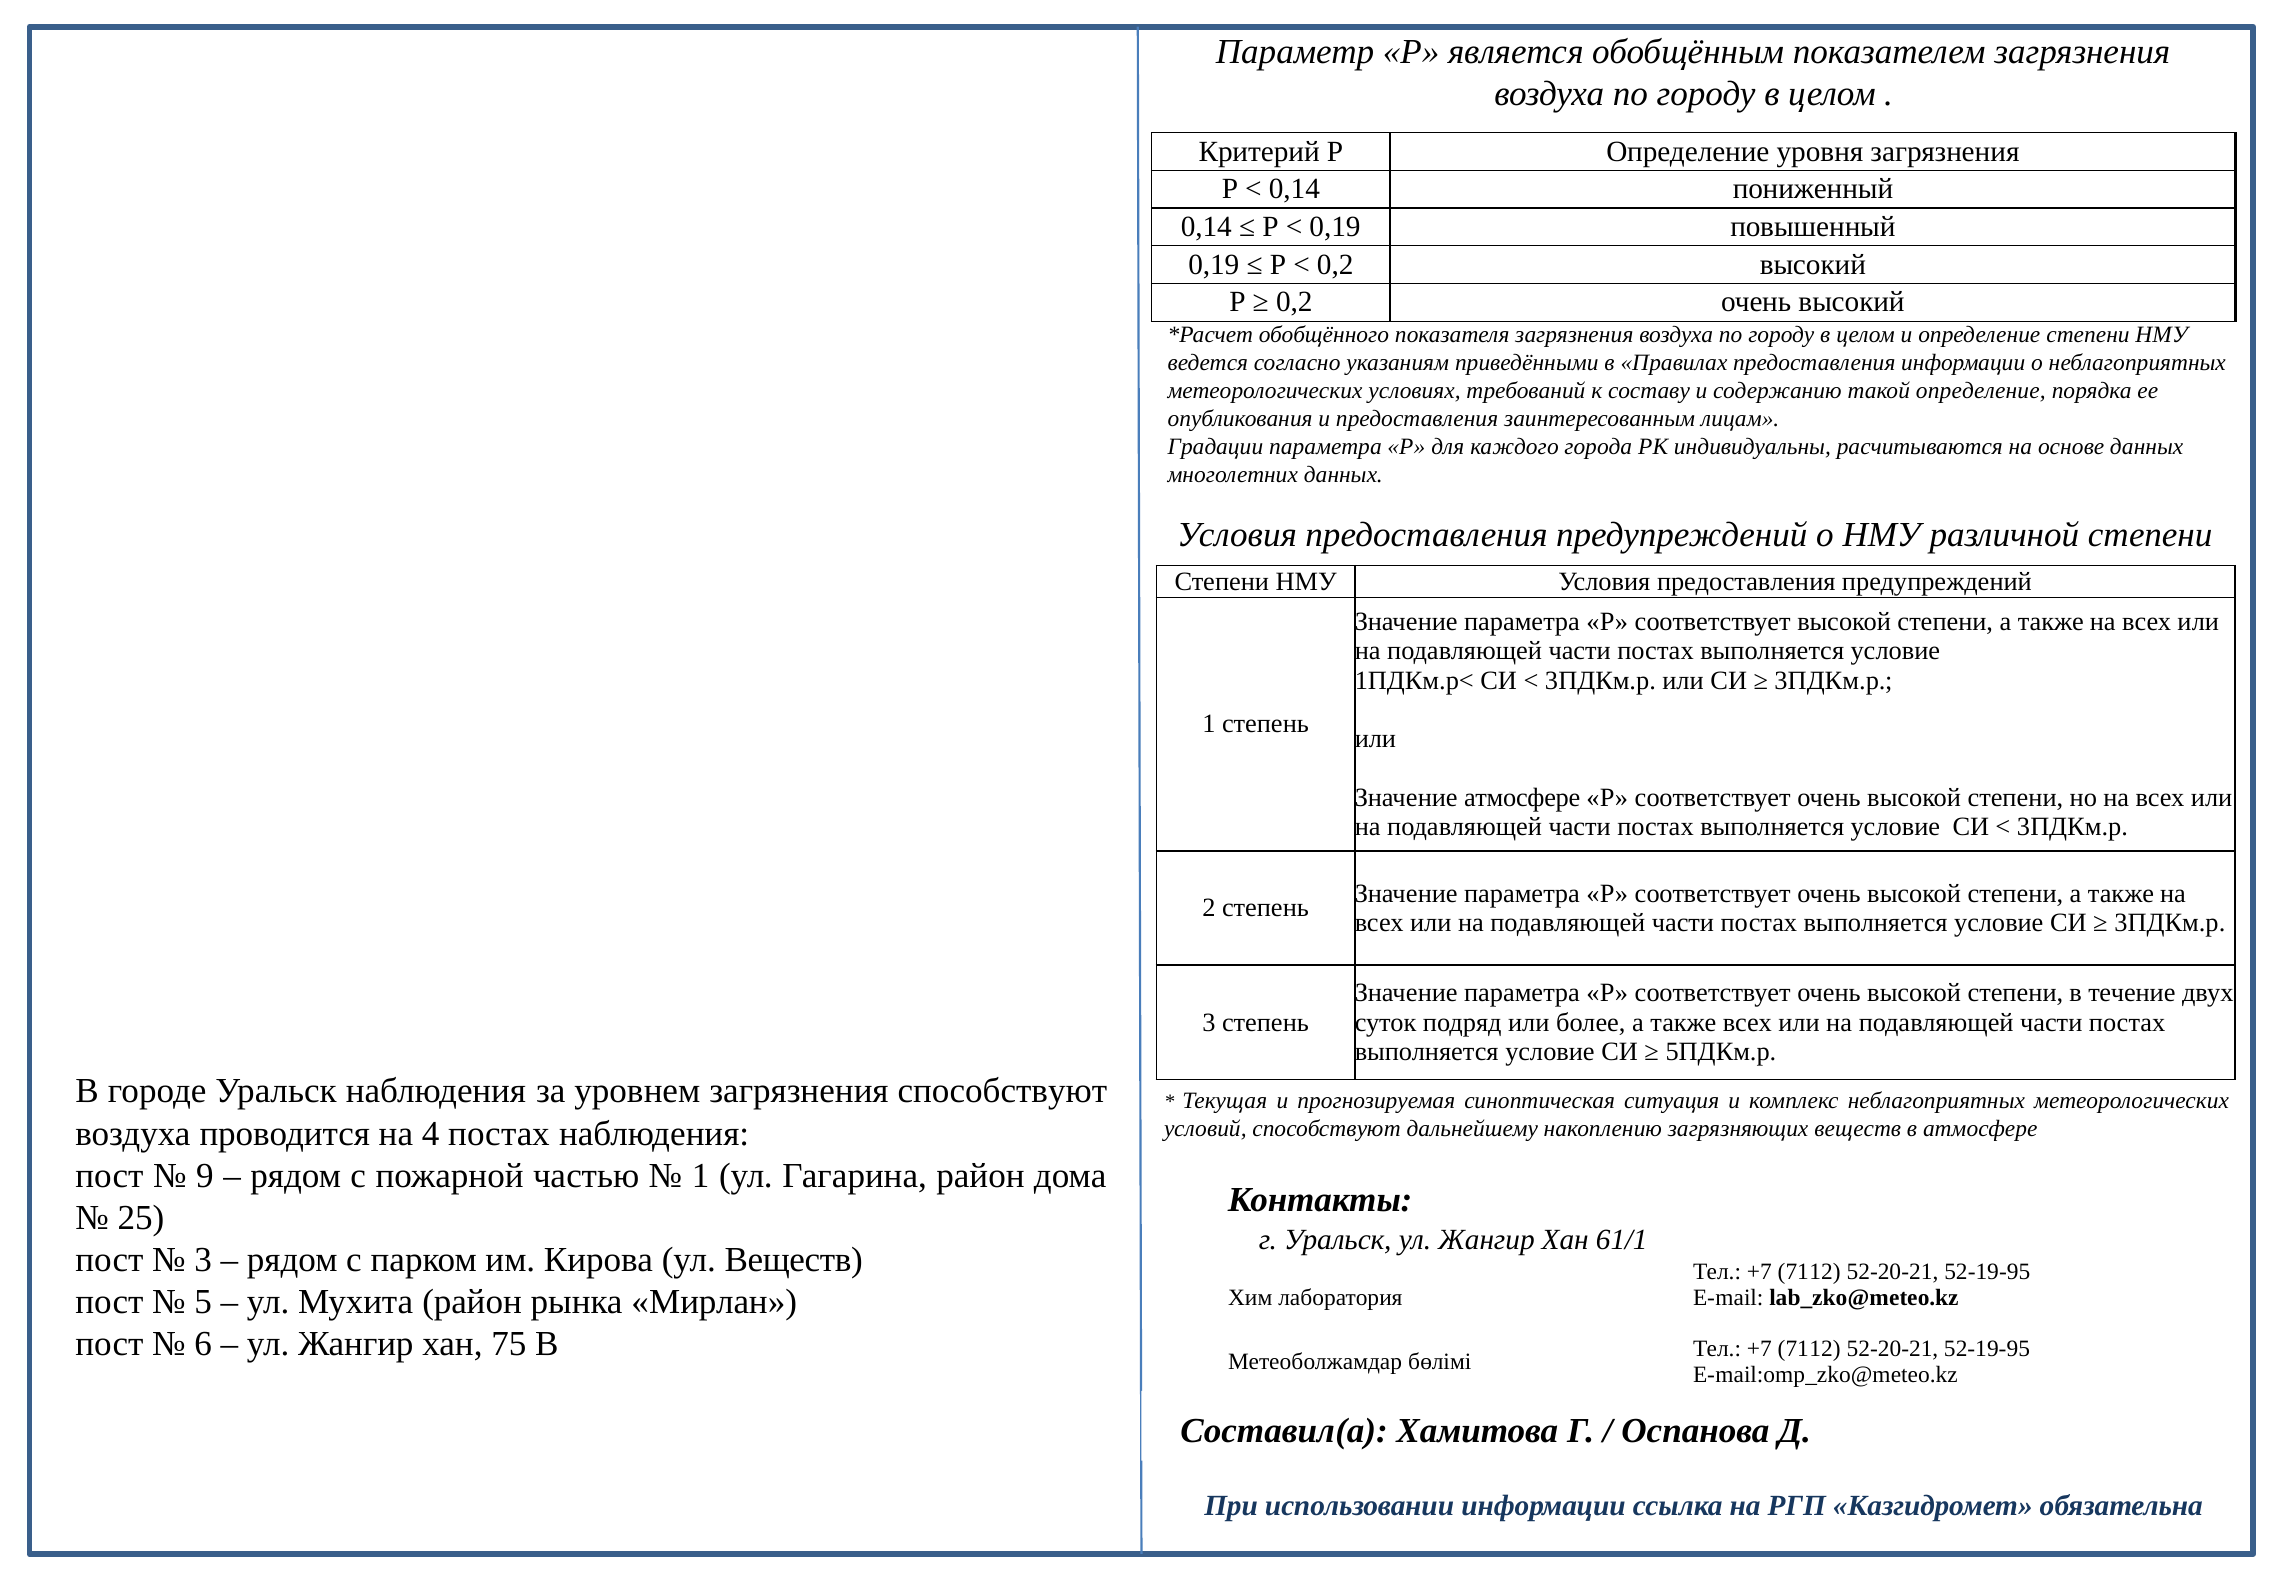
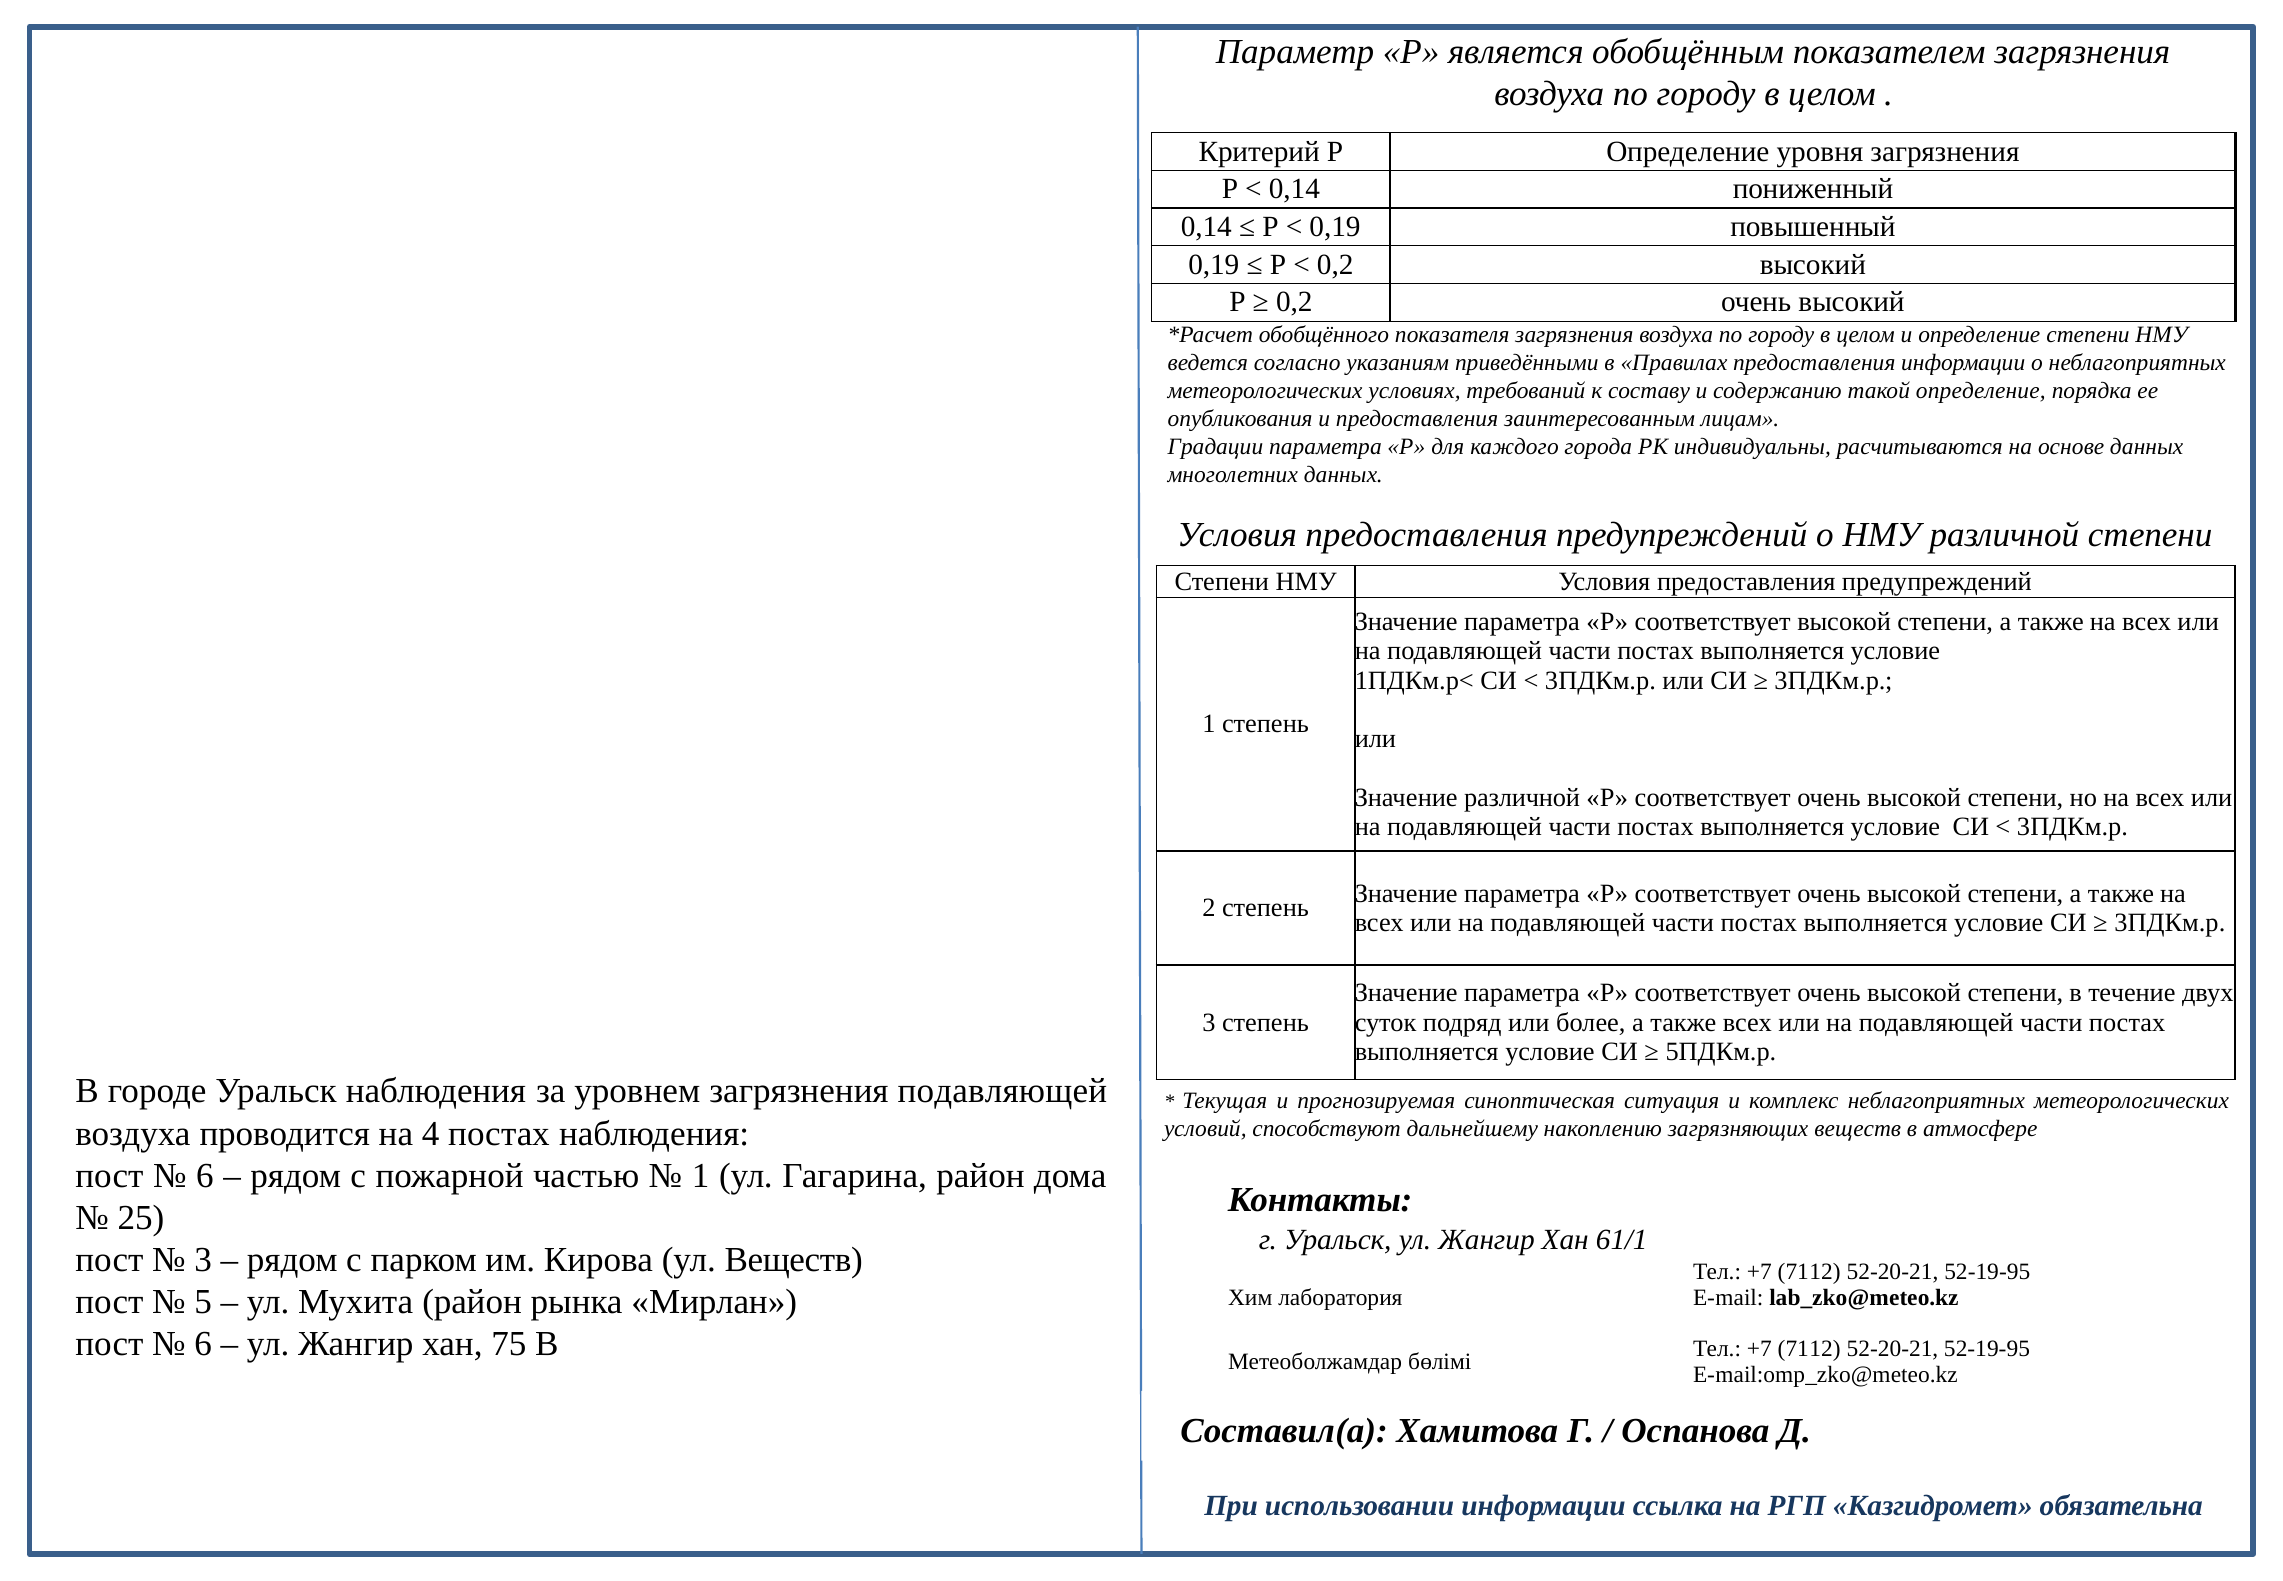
Значение атмосфере: атмосфере -> различной
загрязнения способствуют: способствуют -> подавляющей
9 at (205, 1175): 9 -> 6
